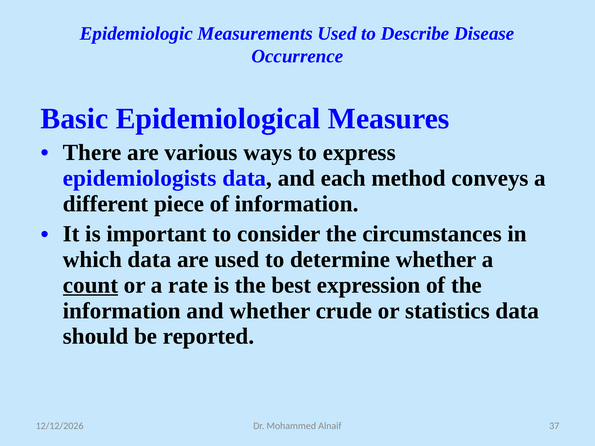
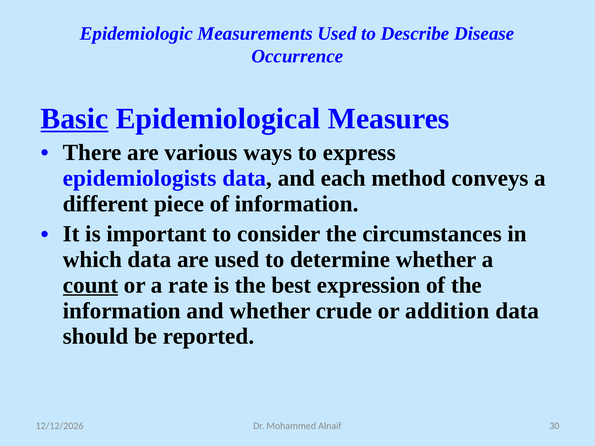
Basic underline: none -> present
statistics: statistics -> addition
37: 37 -> 30
